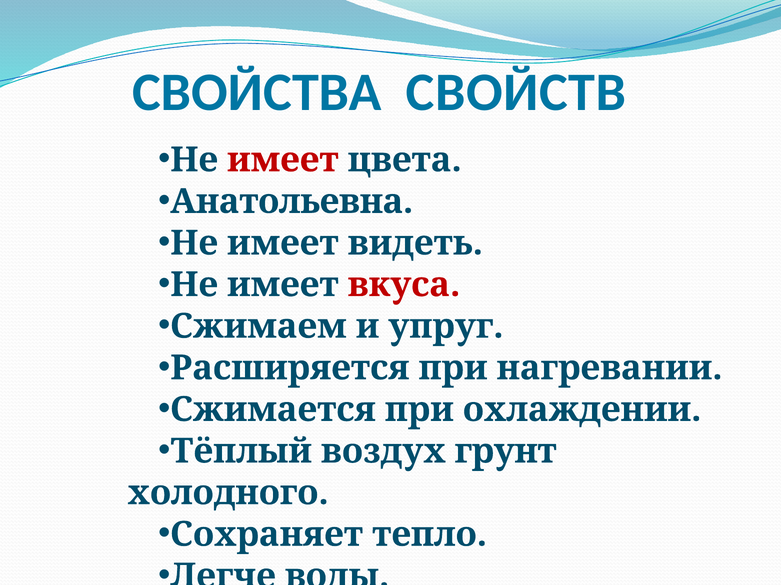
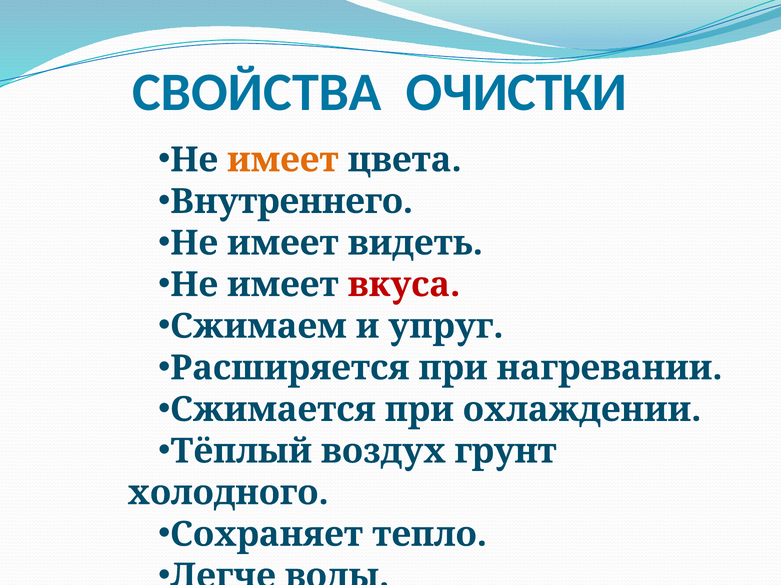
СВОЙСТВ: СВОЙСТВ -> ОЧИСТКИ
имеет at (283, 160) colour: red -> orange
Анатольевна: Анатольевна -> Внутреннего
